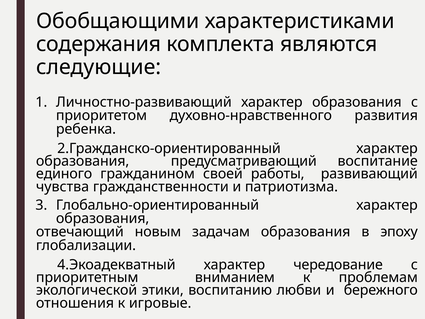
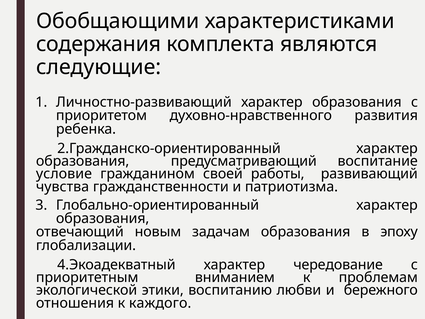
единого: единого -> условие
игровые: игровые -> каждого
